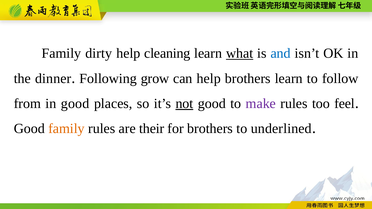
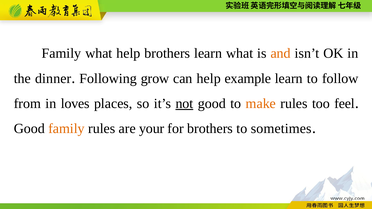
Family dirty: dirty -> what
help cleaning: cleaning -> brothers
what at (240, 53) underline: present -> none
and colour: blue -> orange
help brothers: brothers -> example
in good: good -> loves
make colour: purple -> orange
their: their -> your
underlined: underlined -> sometimes
